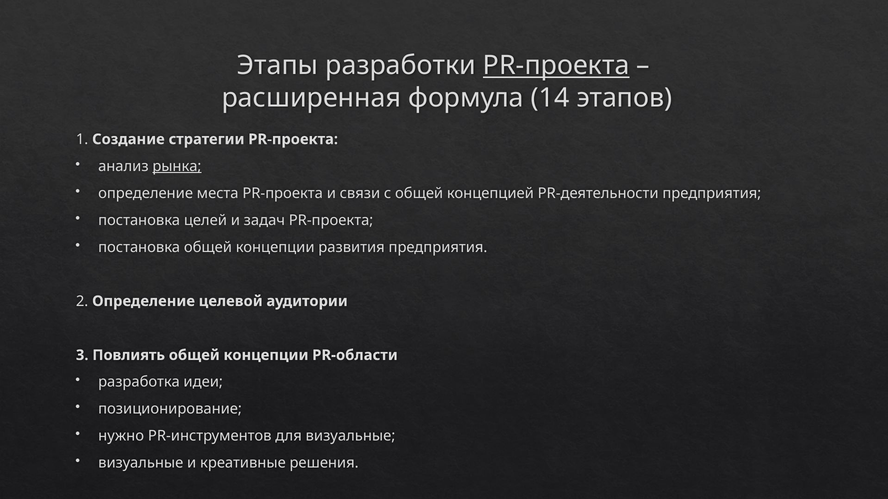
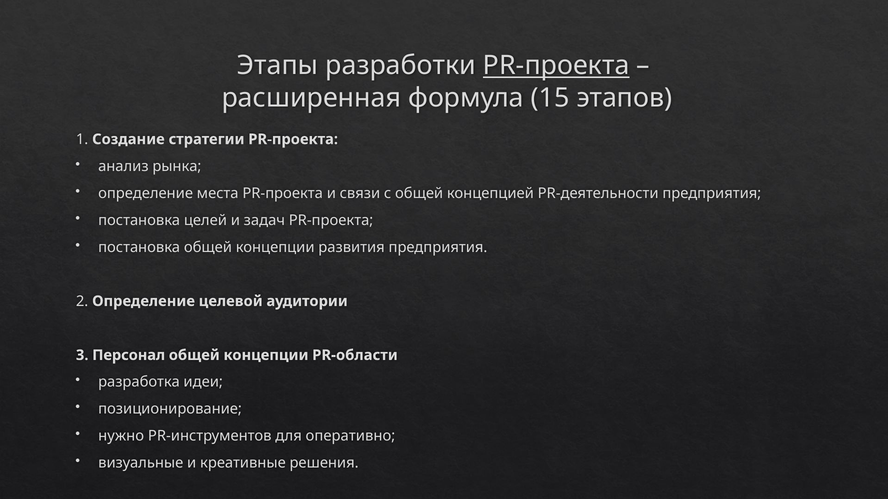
14: 14 -> 15
рынка underline: present -> none
Повлиять: Повлиять -> Персонал
для визуальные: визуальные -> оперативно
